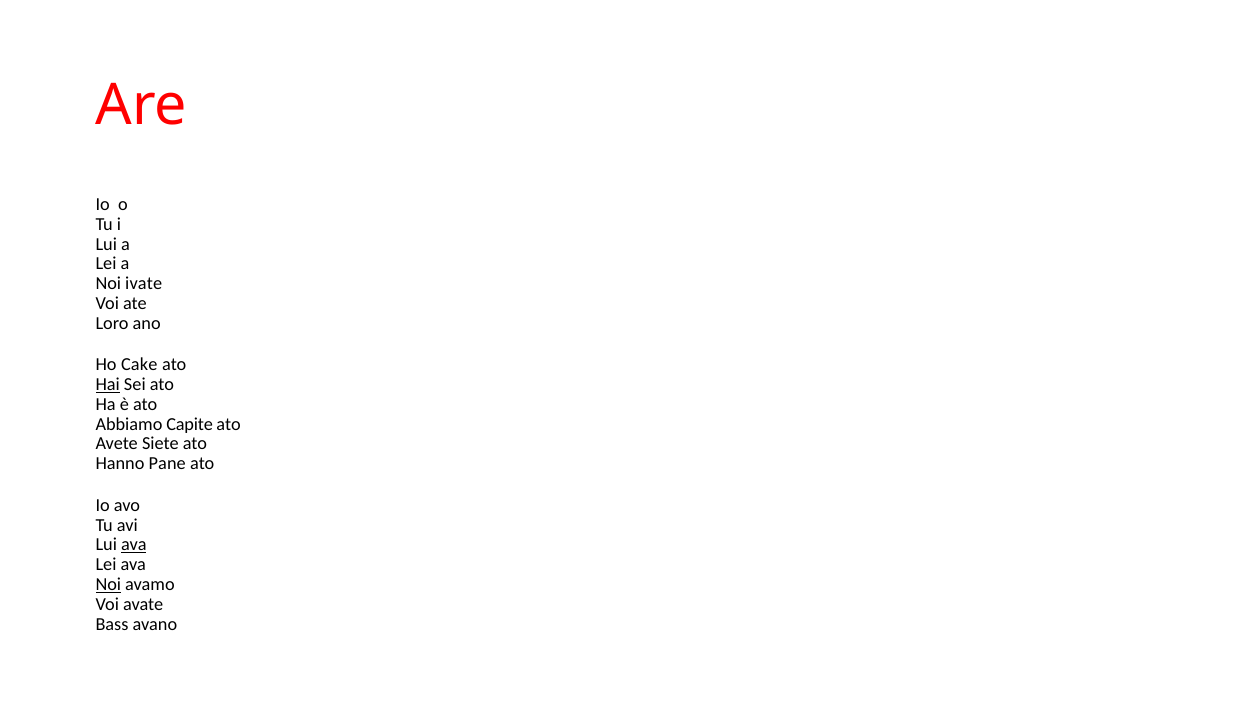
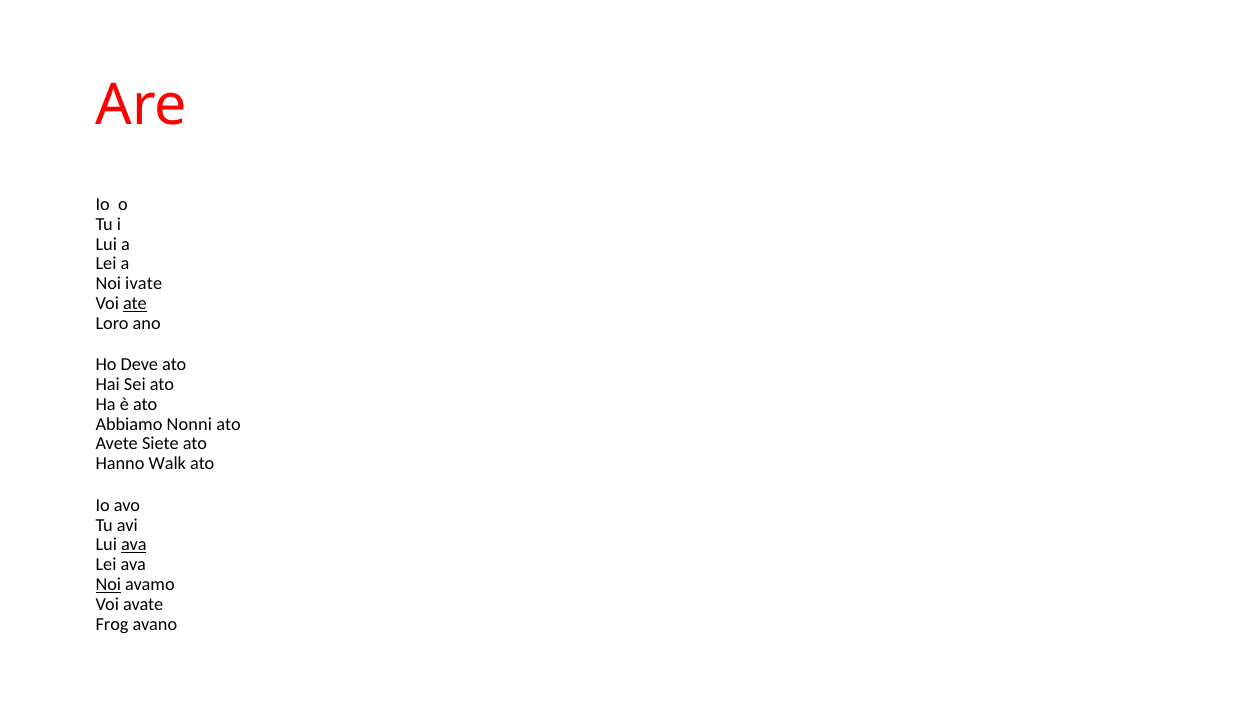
ate underline: none -> present
Cake: Cake -> Deve
Hai underline: present -> none
Capite: Capite -> Nonni
Pane: Pane -> Walk
Bass: Bass -> Frog
